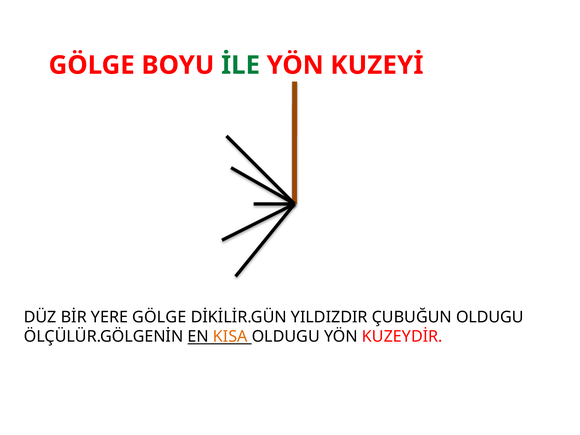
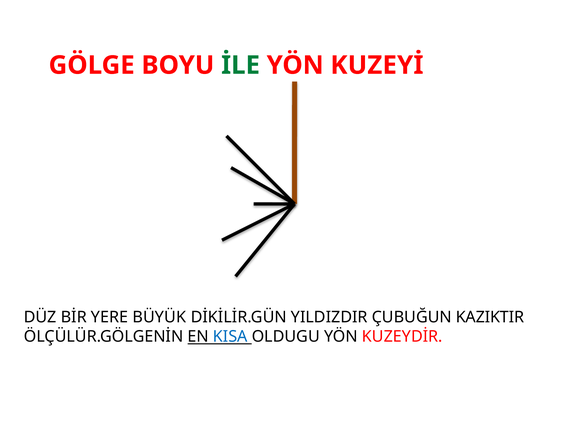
YERE GÖLGE: GÖLGE -> BÜYÜK
ÇUBUĞUN OLDUGU: OLDUGU -> KAZIKTIR
KISA colour: orange -> blue
